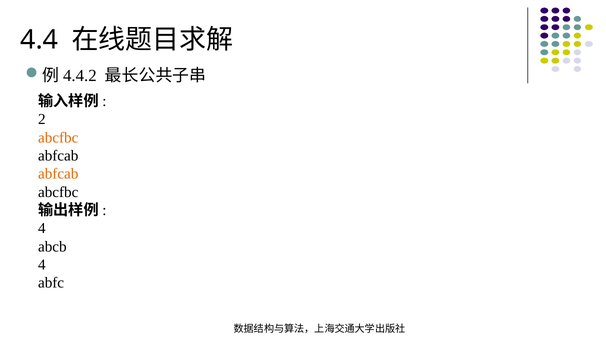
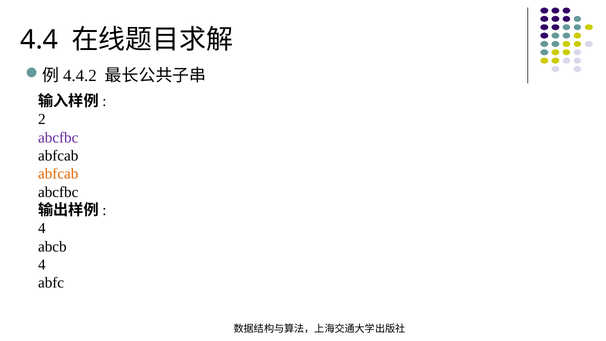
abcfbc at (58, 137) colour: orange -> purple
